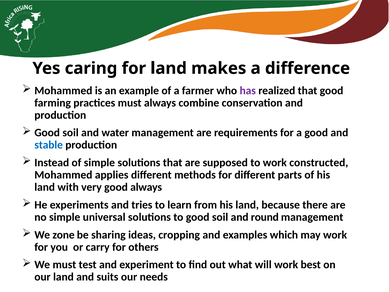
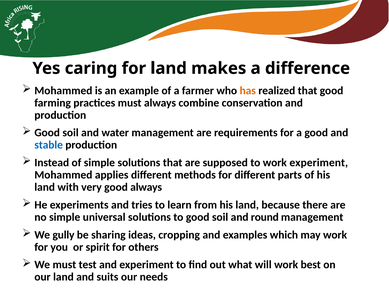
has colour: purple -> orange
work constructed: constructed -> experiment
zone: zone -> gully
carry: carry -> spirit
